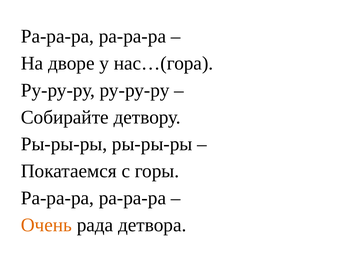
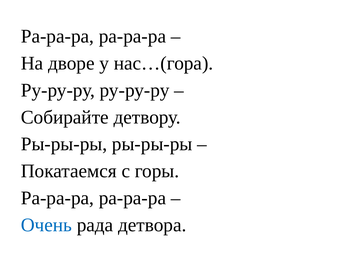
Очень colour: orange -> blue
